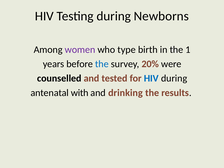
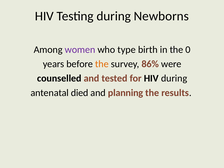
1: 1 -> 0
the at (102, 64) colour: blue -> orange
20%: 20% -> 86%
HIV at (151, 78) colour: blue -> black
with: with -> died
drinking: drinking -> planning
